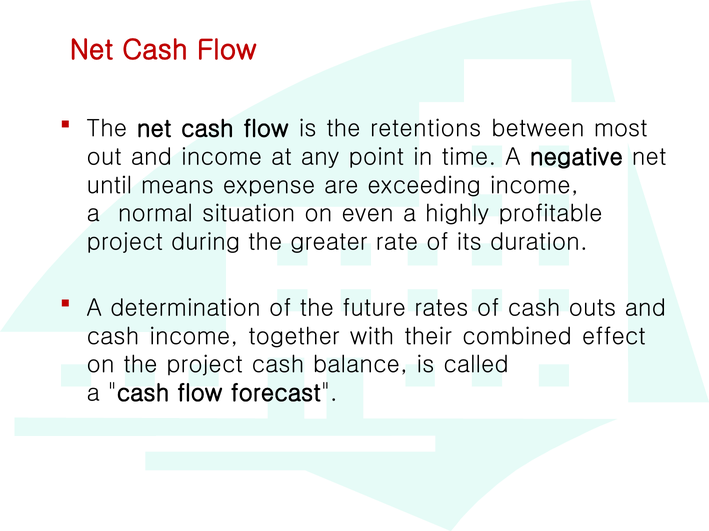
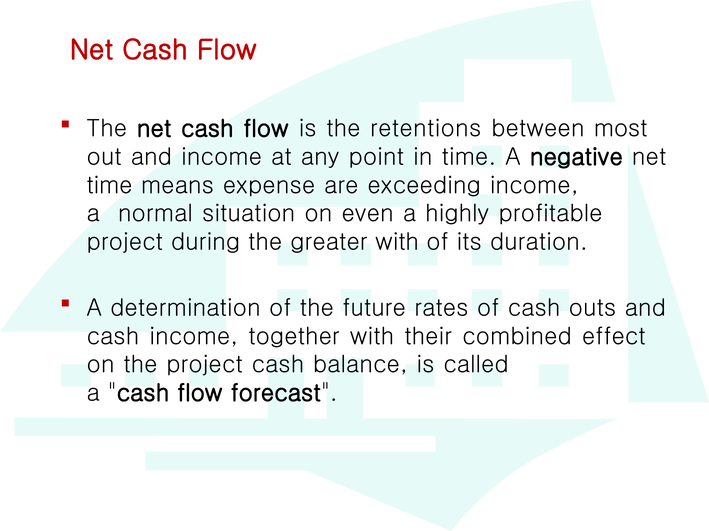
until at (109, 186): until -> time
greater rate: rate -> with
